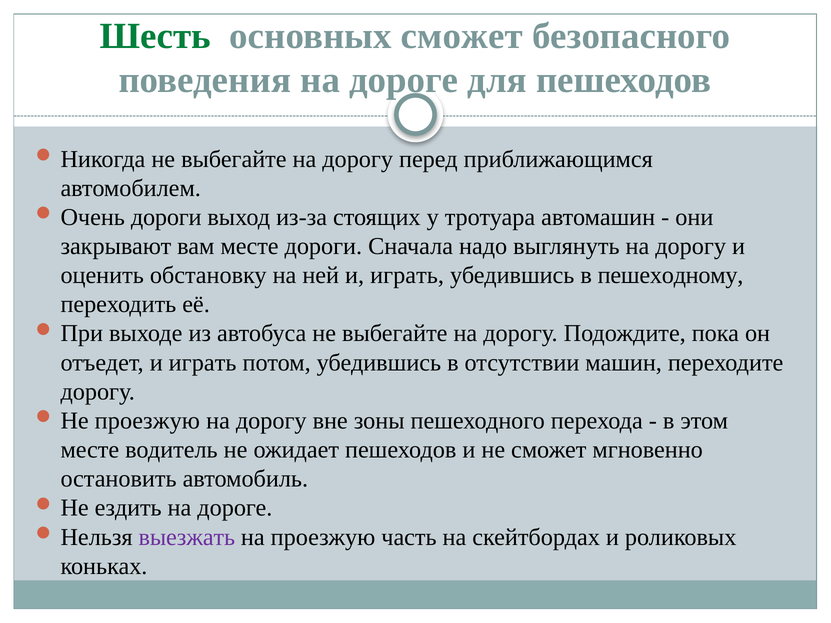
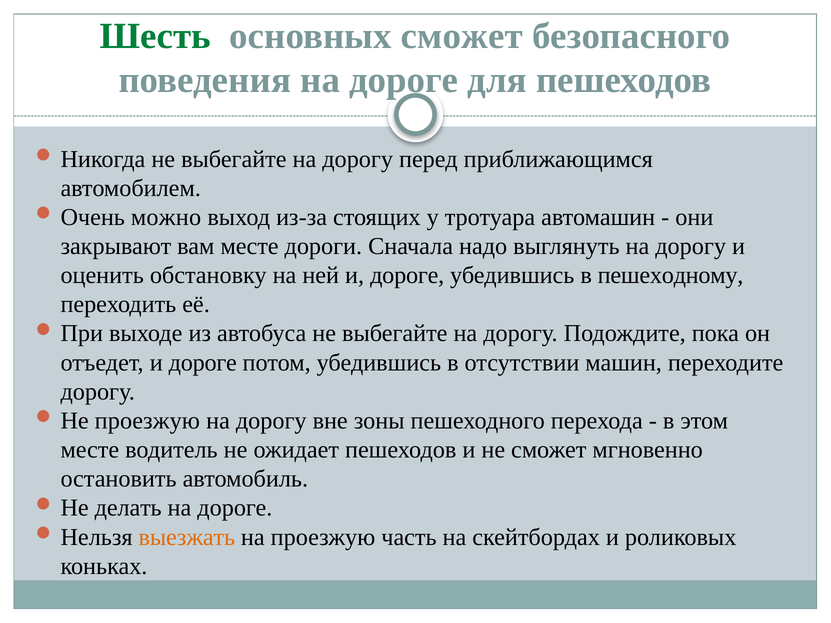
дороги at (166, 217): дороги -> можно
ней и играть: играть -> дороге
отъедет и играть: играть -> дороге
ездить: ездить -> делать
выезжать colour: purple -> orange
